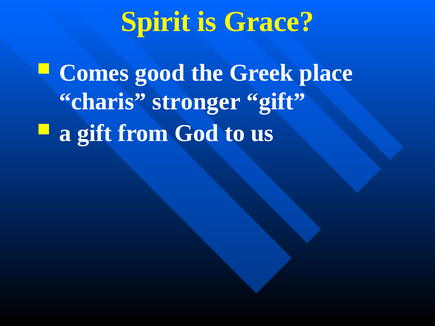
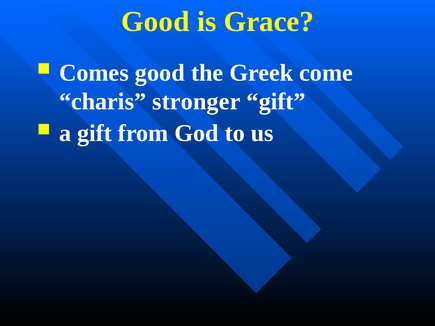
Spirit at (156, 22): Spirit -> Good
place: place -> come
